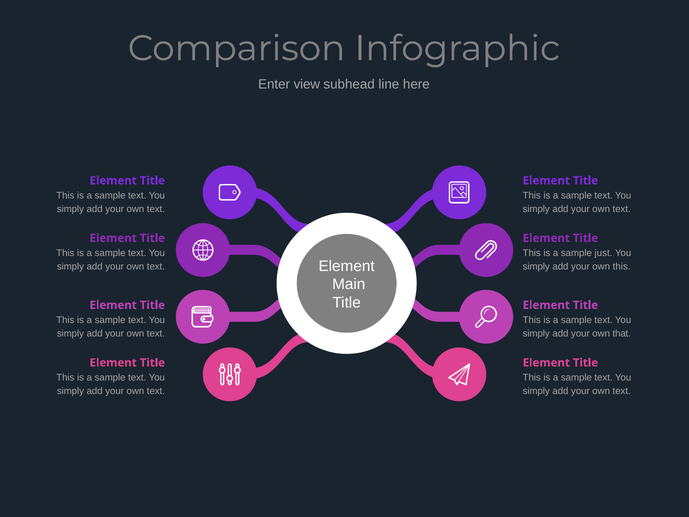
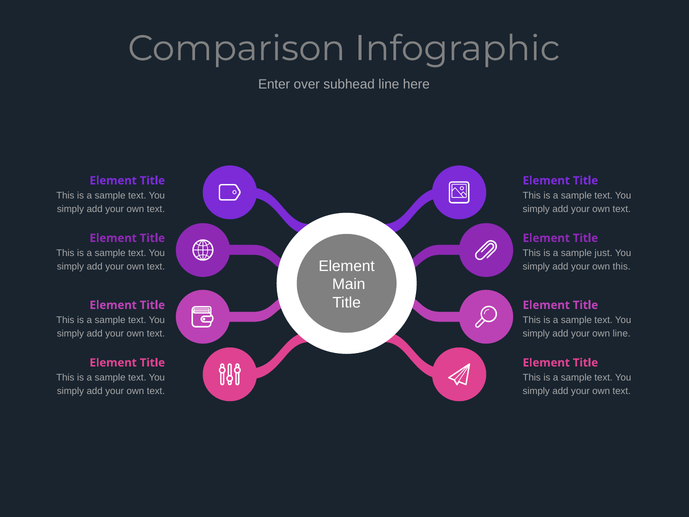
view: view -> over
own that: that -> line
